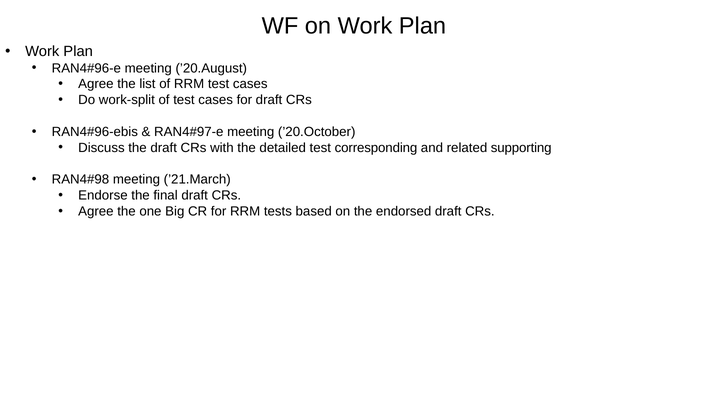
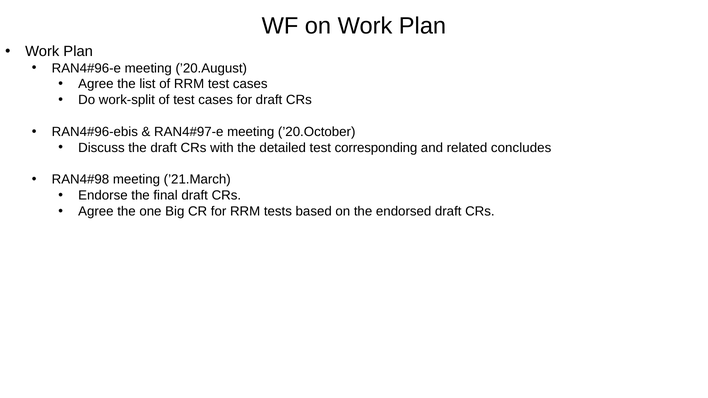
supporting: supporting -> concludes
